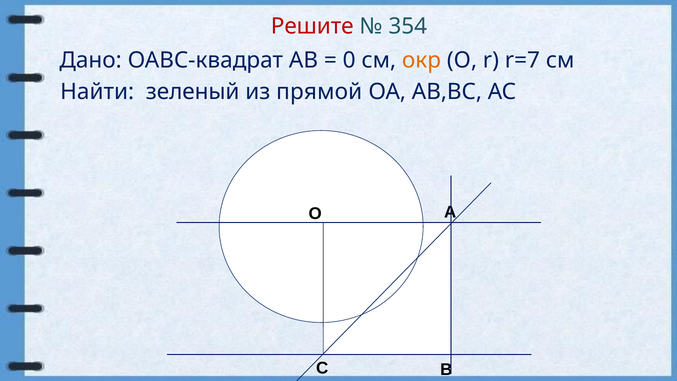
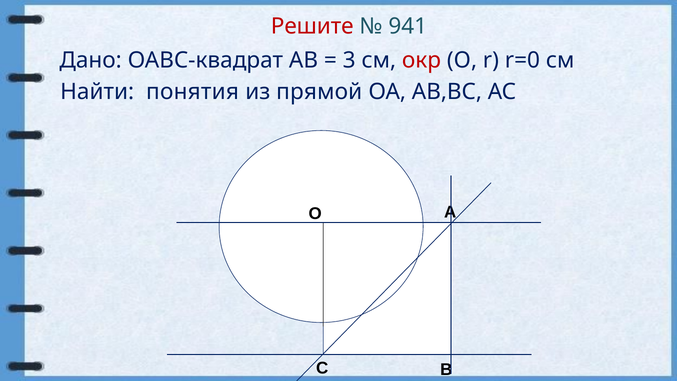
354: 354 -> 941
0: 0 -> 3
окр colour: orange -> red
r=7: r=7 -> r=0
зеленый: зеленый -> понятия
